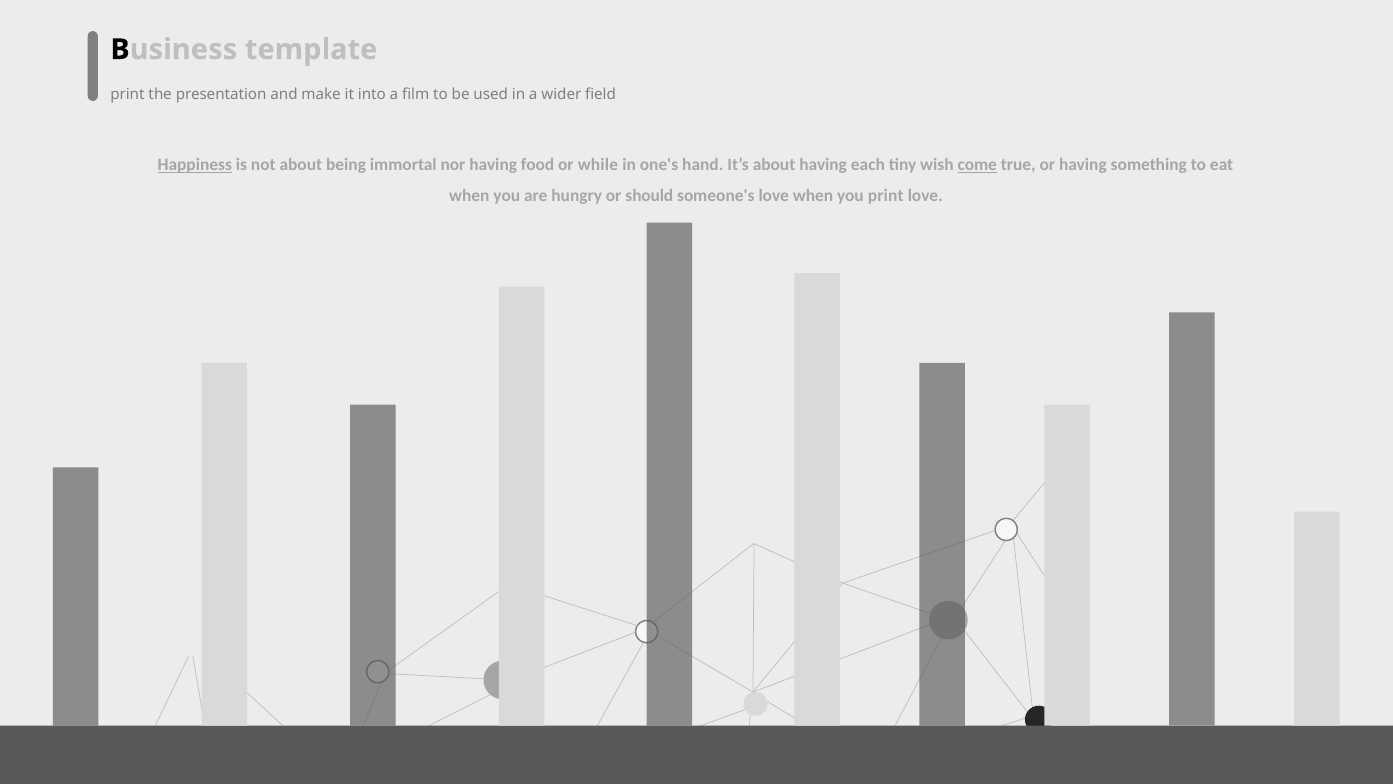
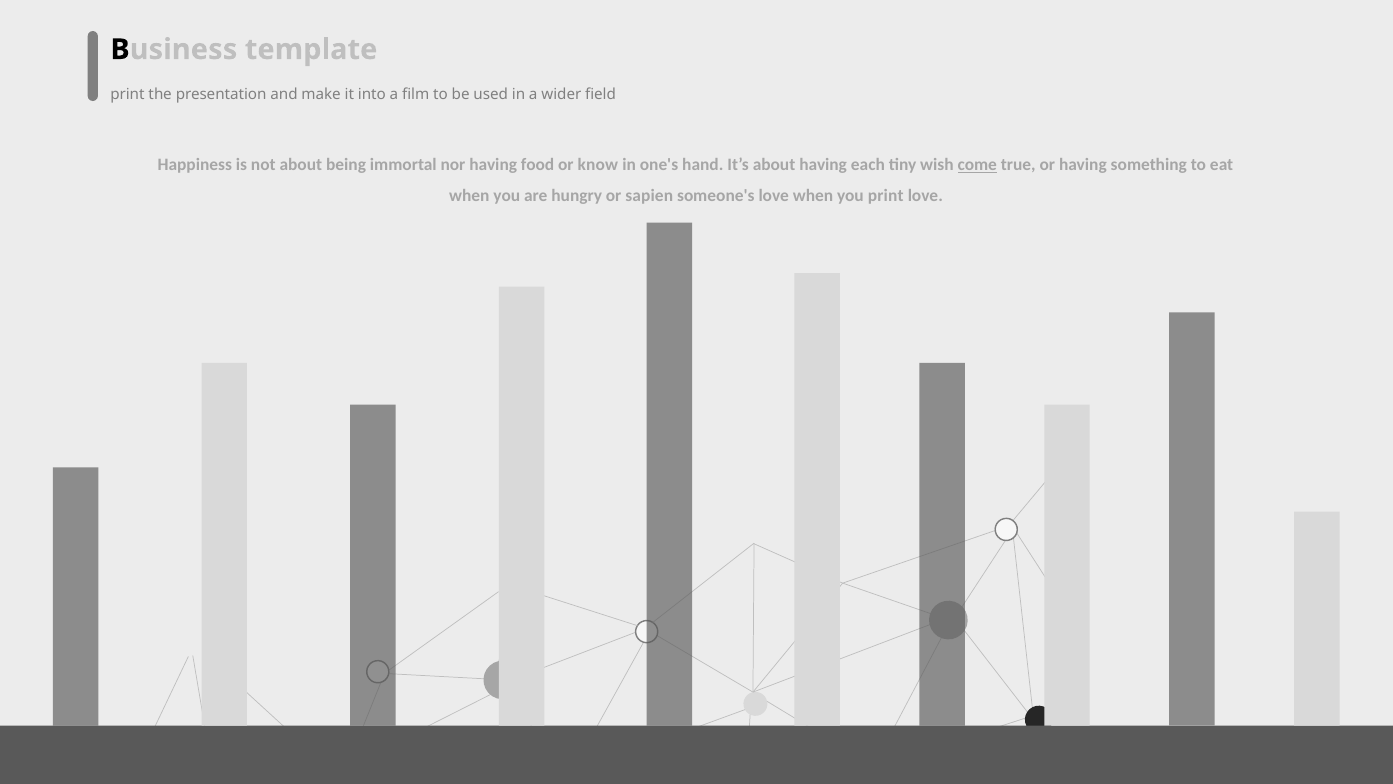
Happiness underline: present -> none
while: while -> know
should: should -> sapien
